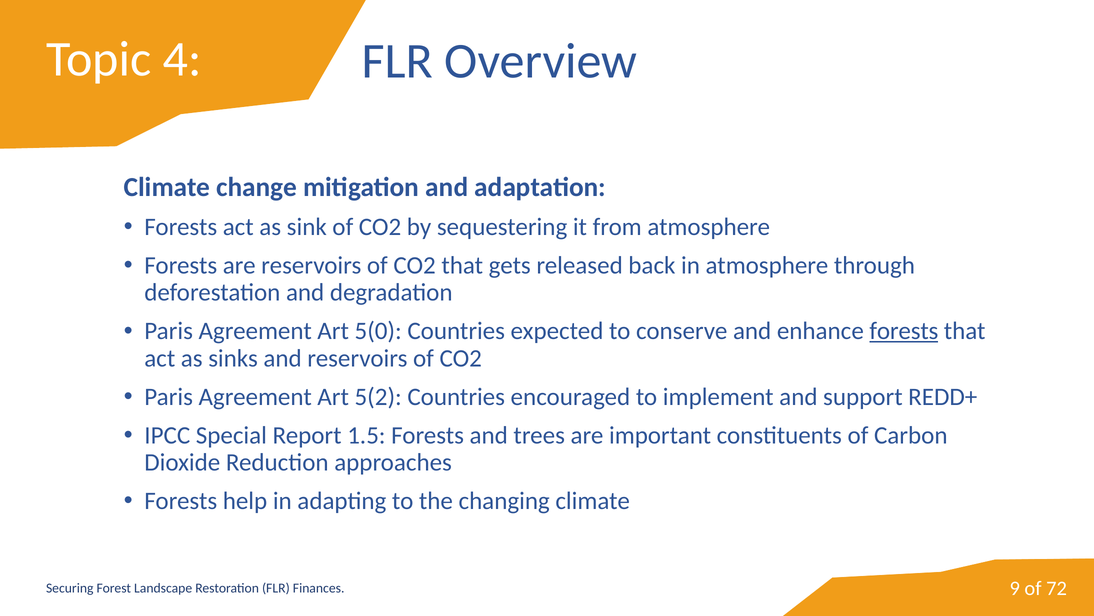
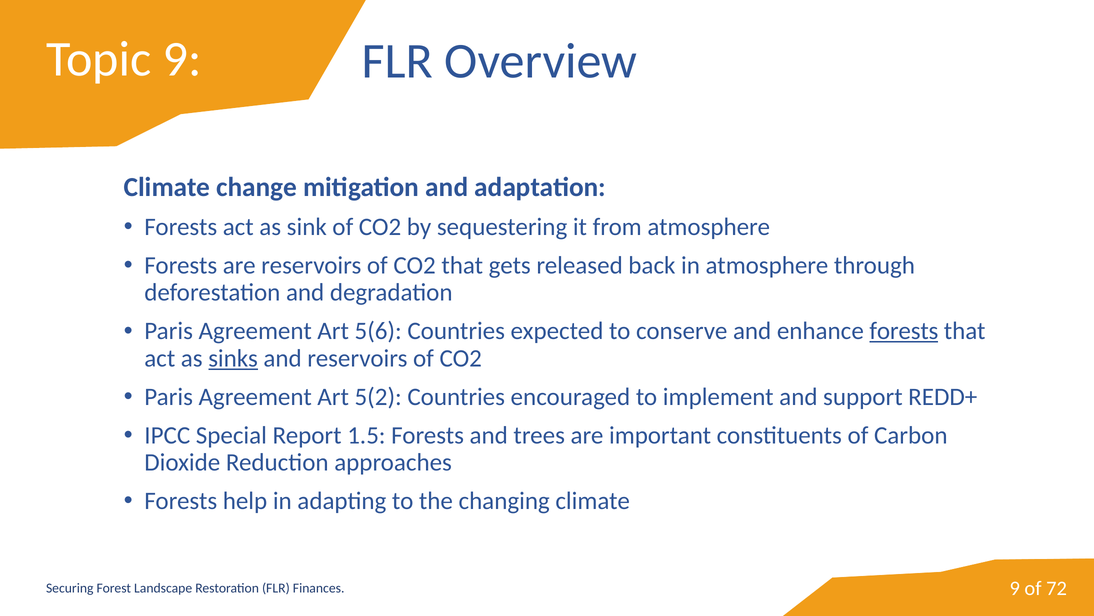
Topic 4: 4 -> 9
5(0: 5(0 -> 5(6
sinks underline: none -> present
